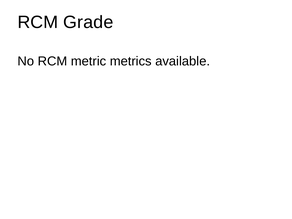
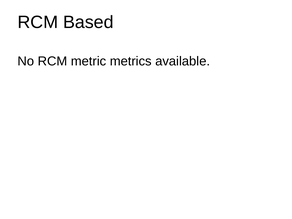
Grade: Grade -> Based
